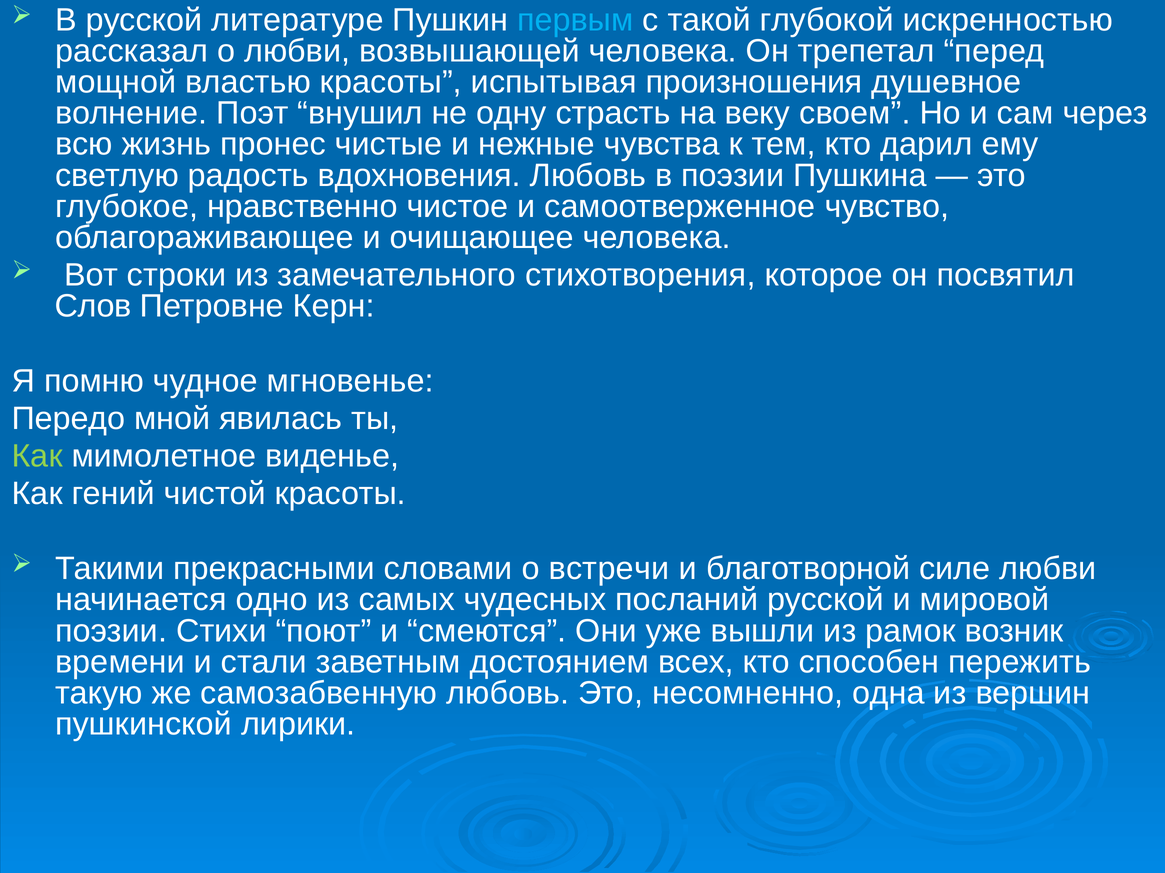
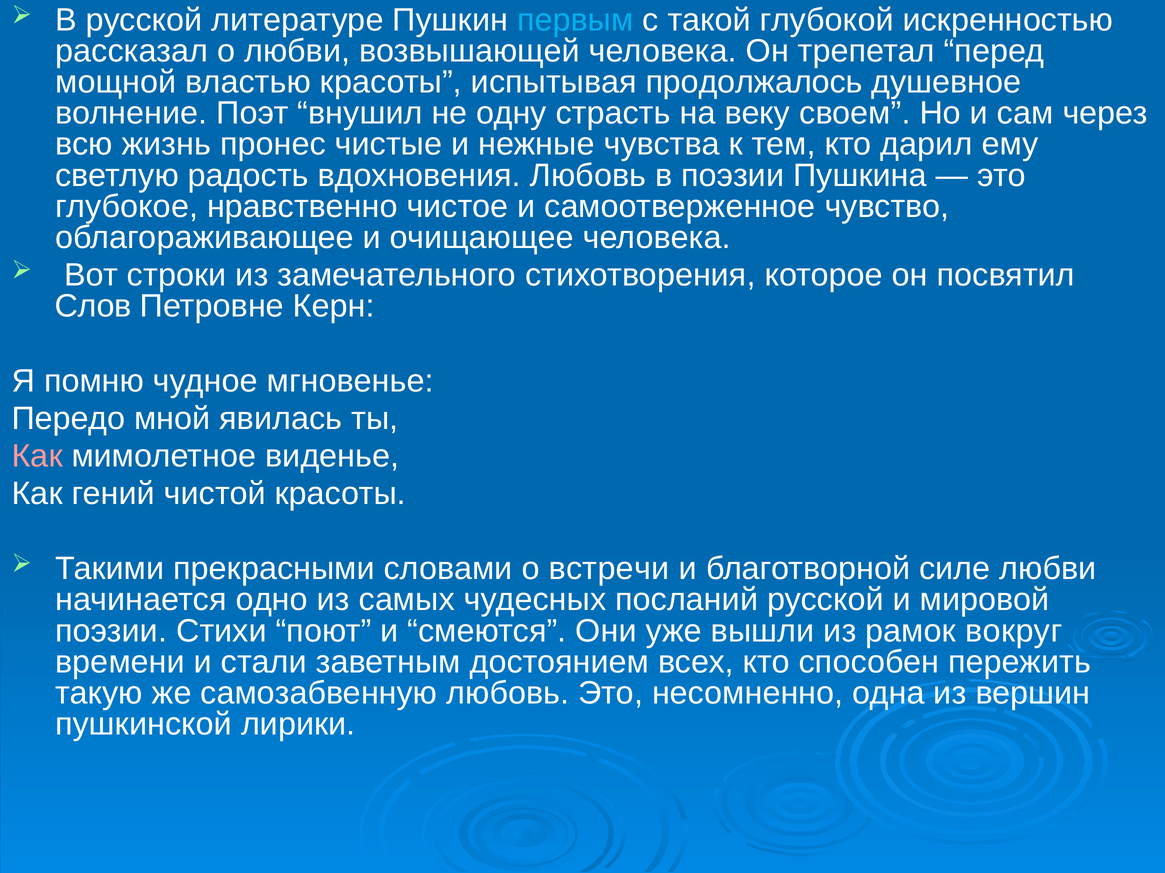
произношения: произношения -> продолжалось
Как at (37, 457) colour: light green -> pink
возник: возник -> вокруг
